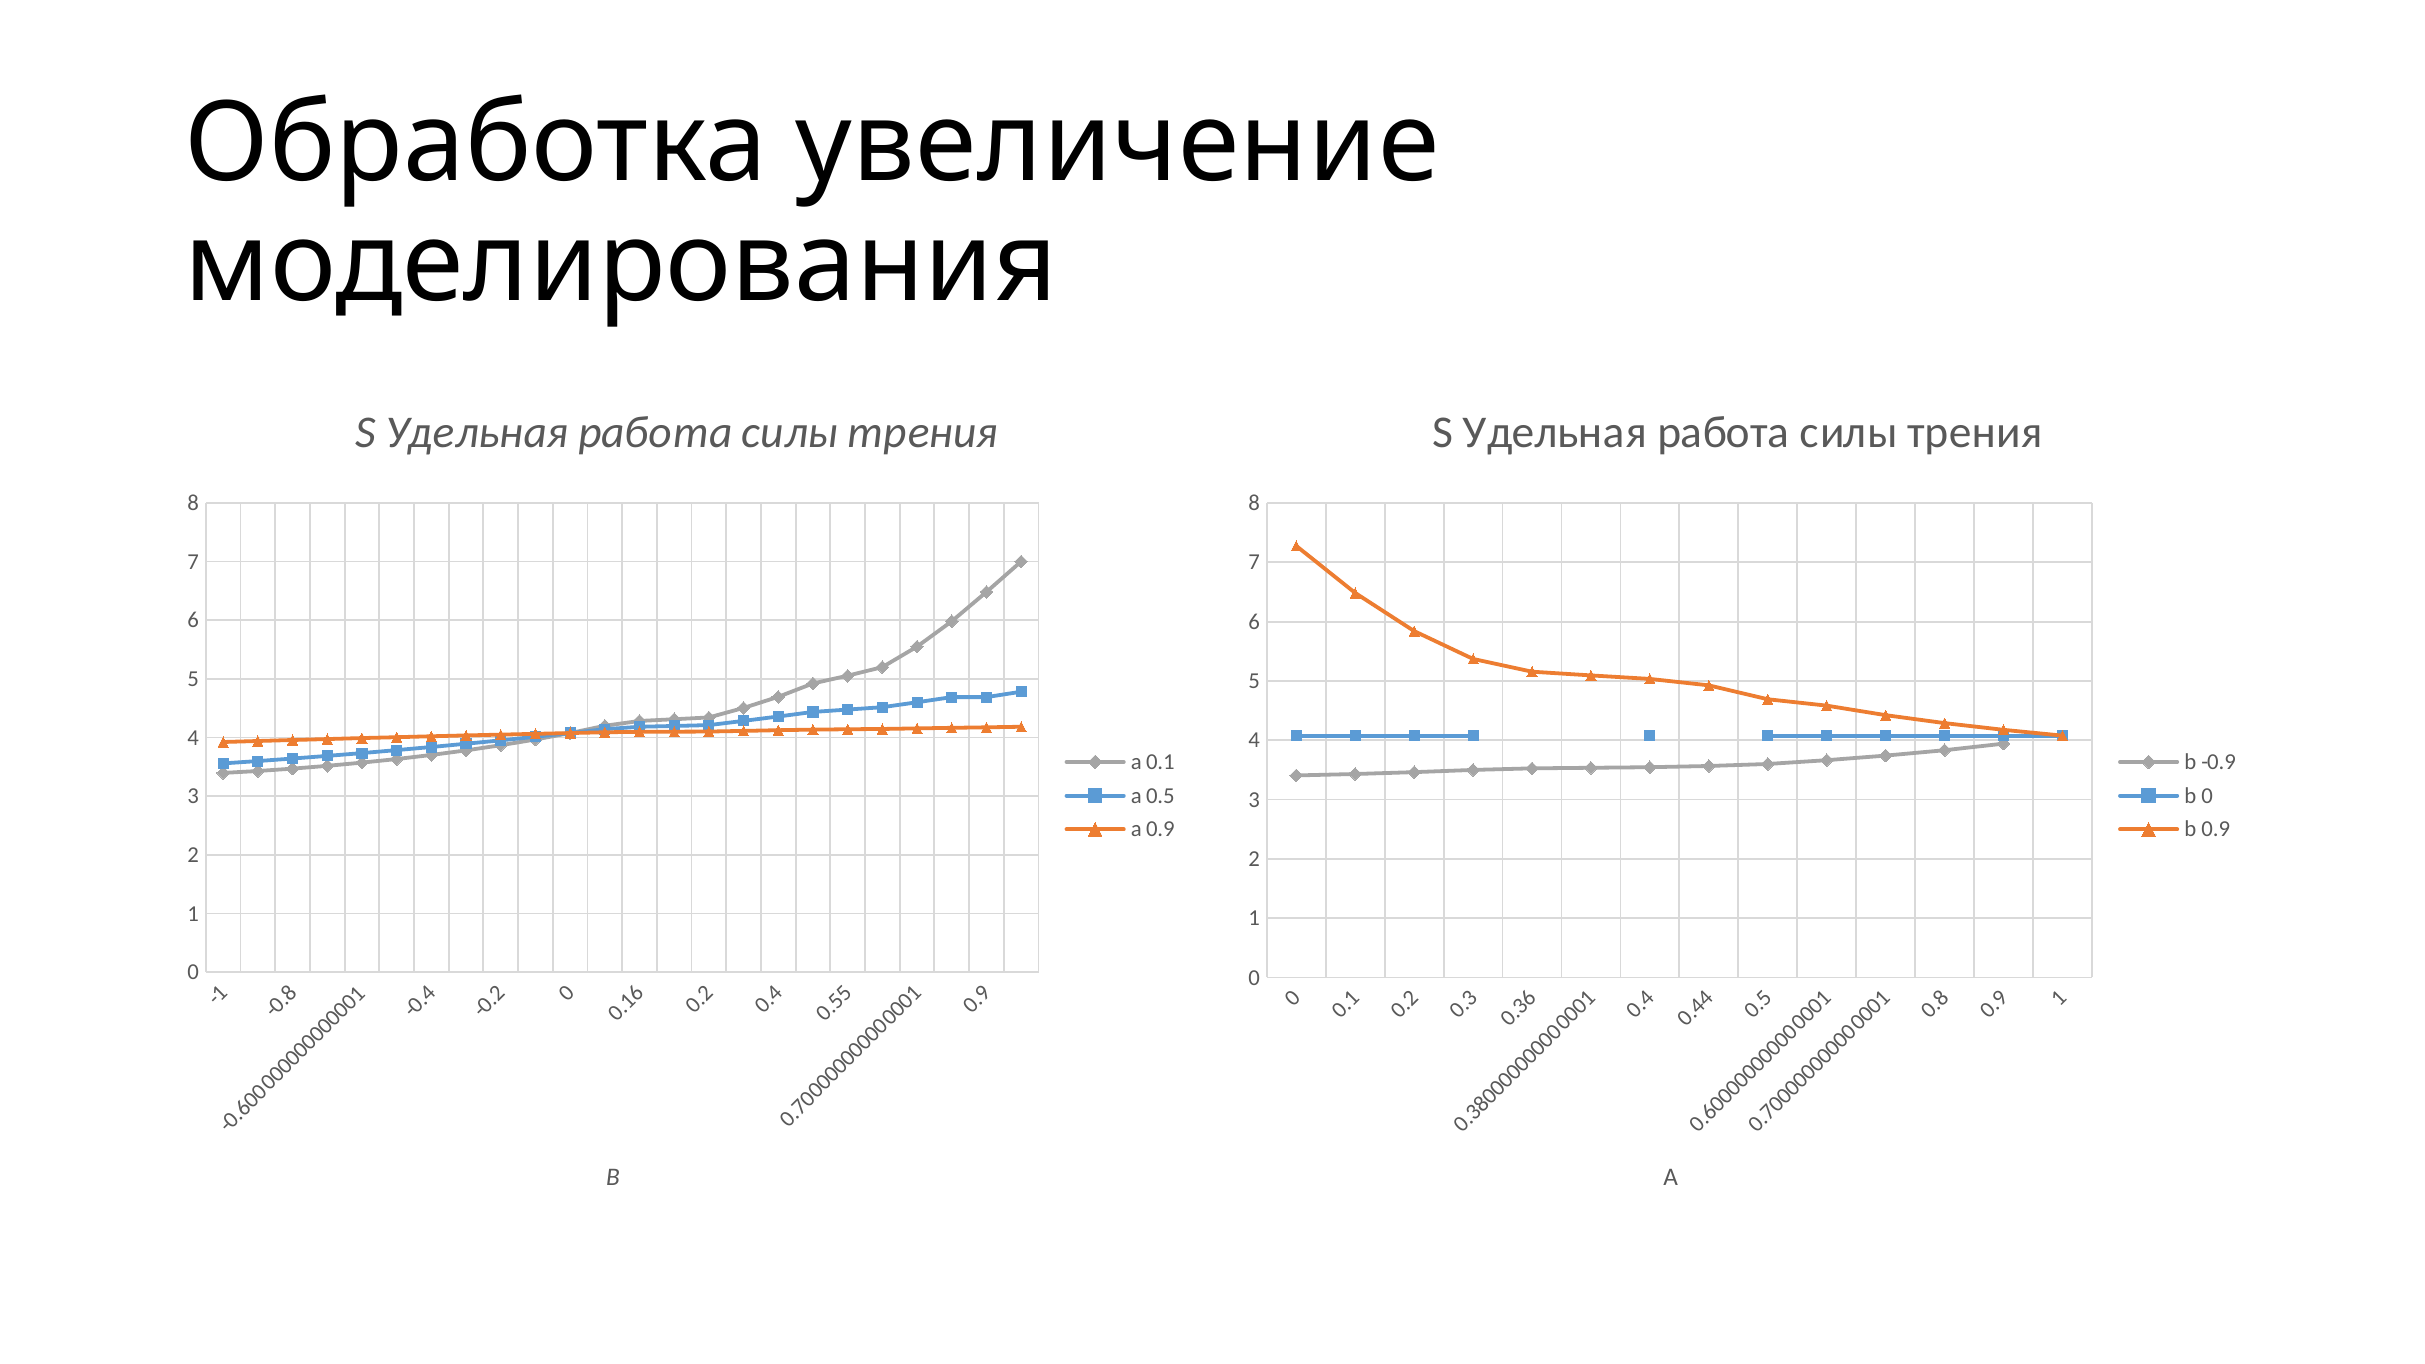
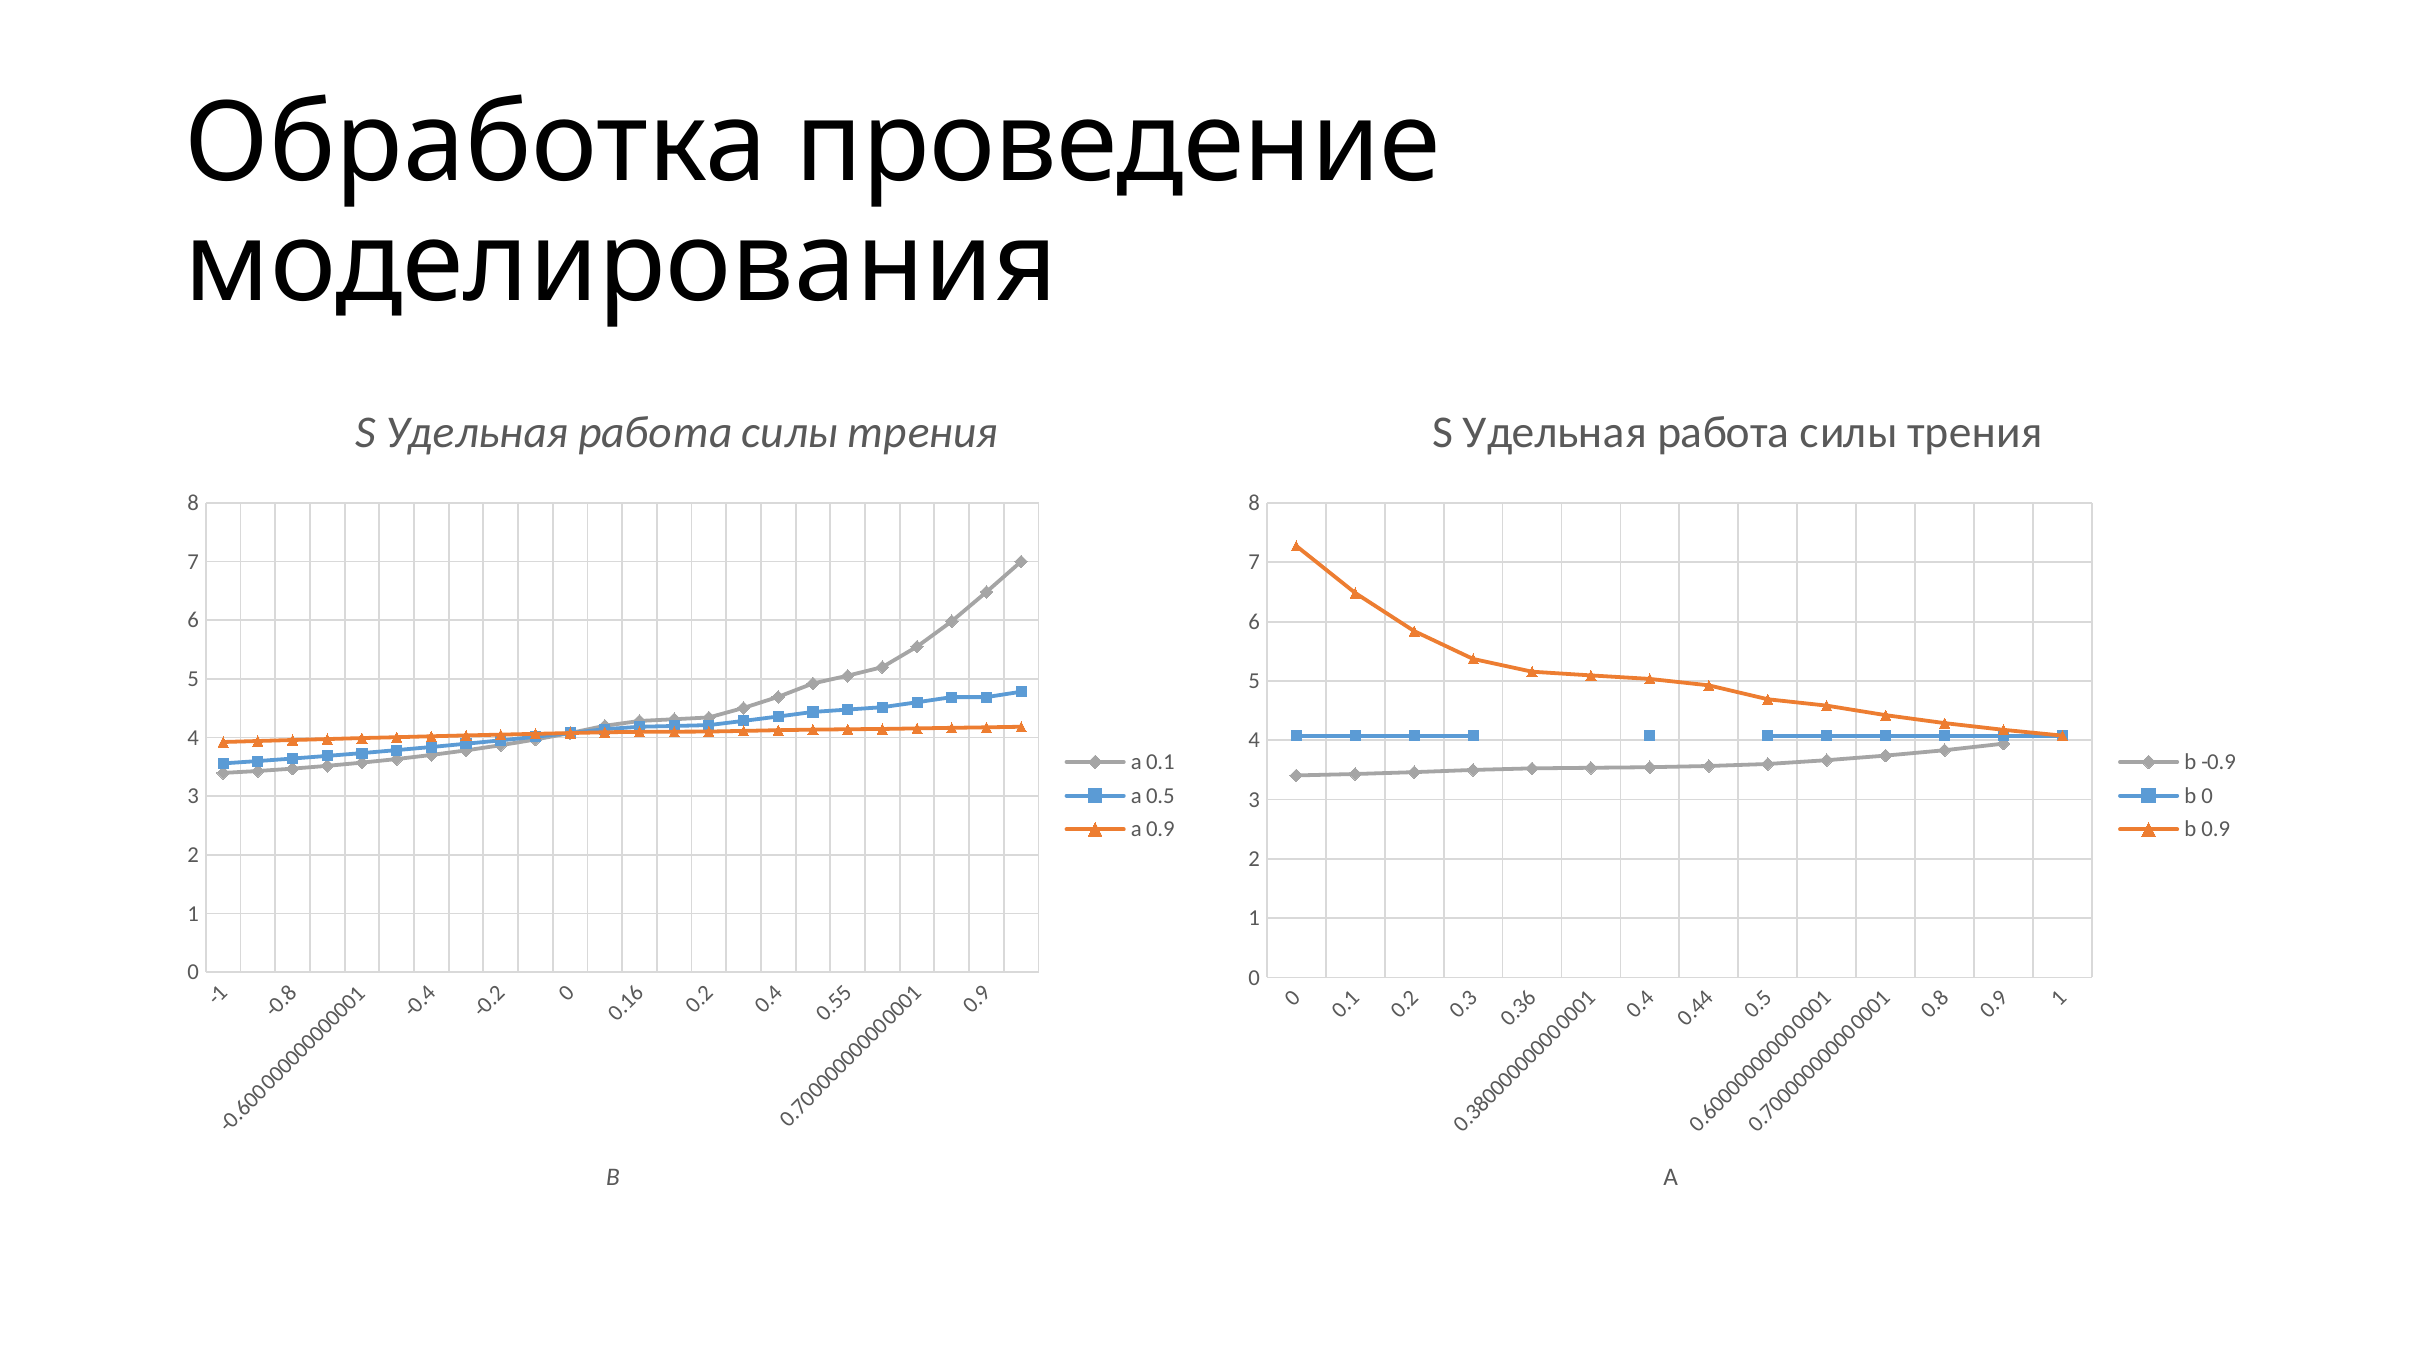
увеличение: увеличение -> проведение
